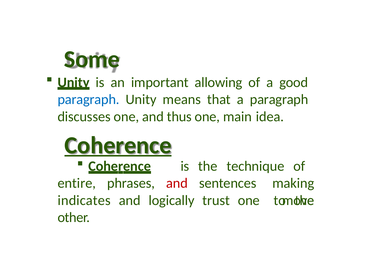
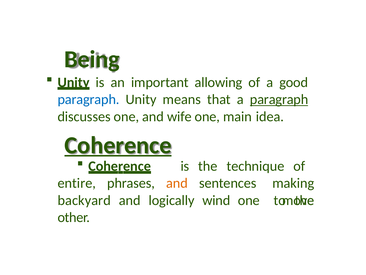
Some: Some -> Being
paragraph at (279, 99) underline: none -> present
thus: thus -> wife
and at (177, 183) colour: red -> orange
indicates: indicates -> backyard
trust: trust -> wind
